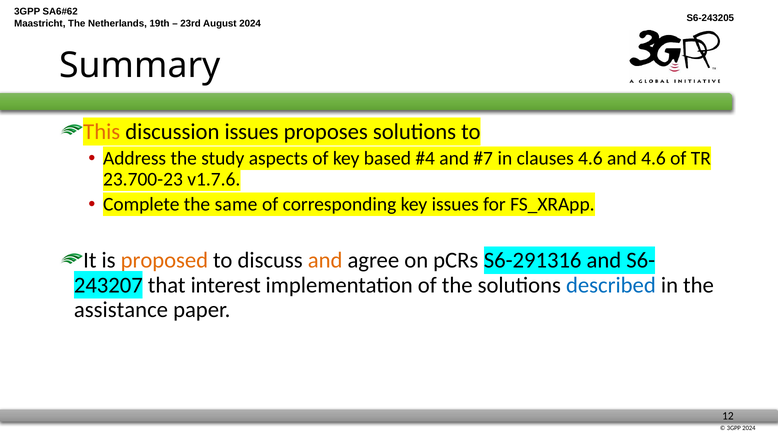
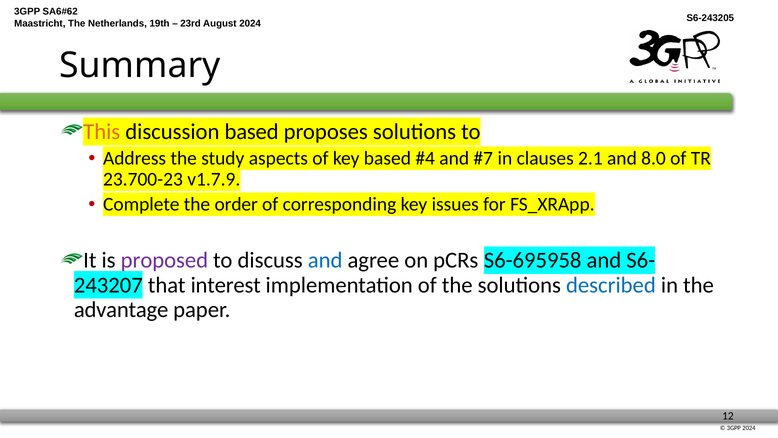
discussion issues: issues -> based
clauses 4.6: 4.6 -> 2.1
and 4.6: 4.6 -> 8.0
v1.7.6: v1.7.6 -> v1.7.9
same: same -> order
proposed colour: orange -> purple
and at (325, 260) colour: orange -> blue
S6-291316: S6-291316 -> S6-695958
assistance: assistance -> advantage
